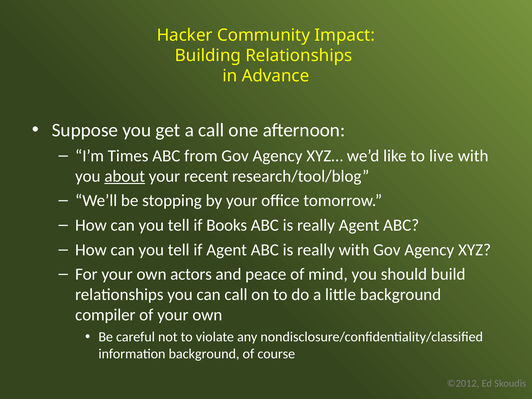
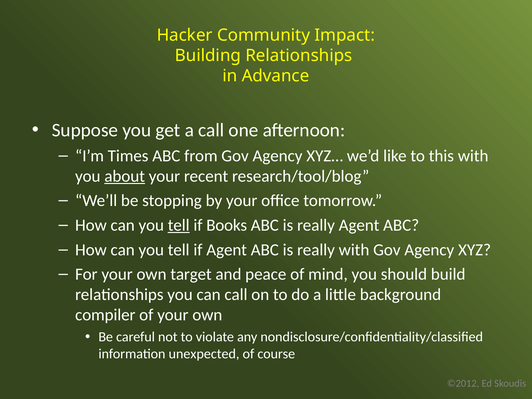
live: live -> this
tell at (179, 225) underline: none -> present
actors: actors -> target
information background: background -> unexpected
